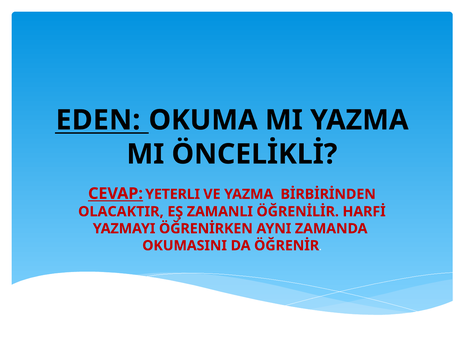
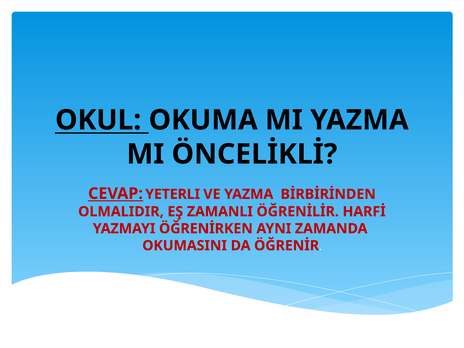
EDEN: EDEN -> OKUL
OLACAKTIR: OLACAKTIR -> OLMALIDIR
